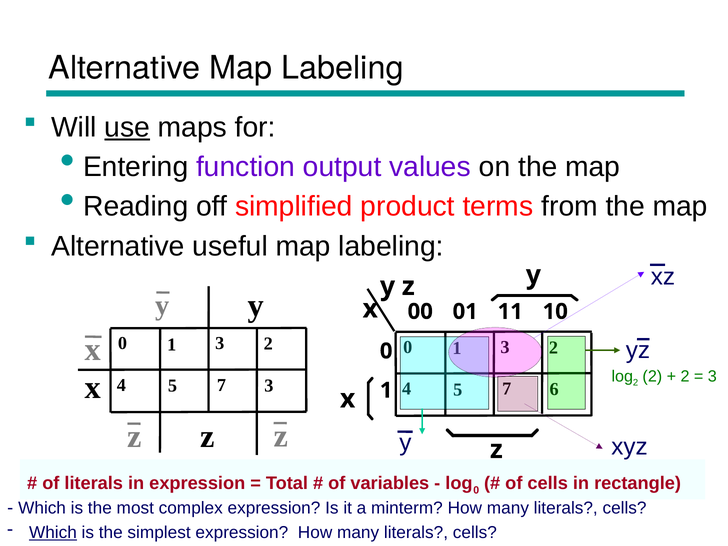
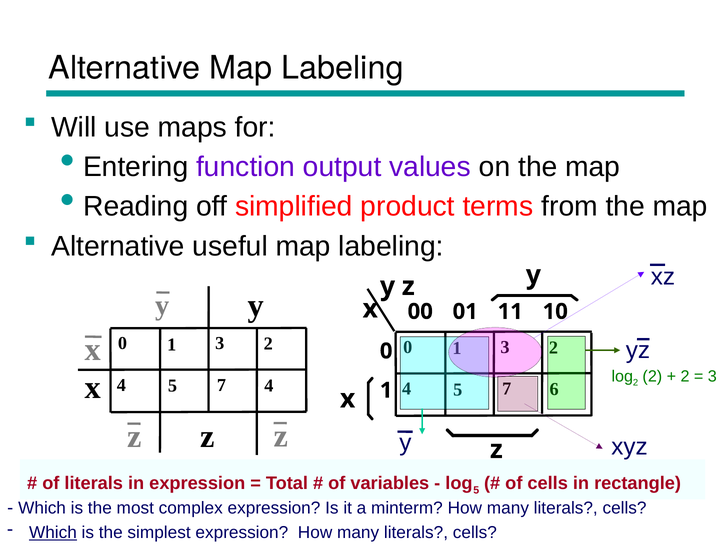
use underline: present -> none
5 3: 3 -> 4
0 at (476, 490): 0 -> 5
